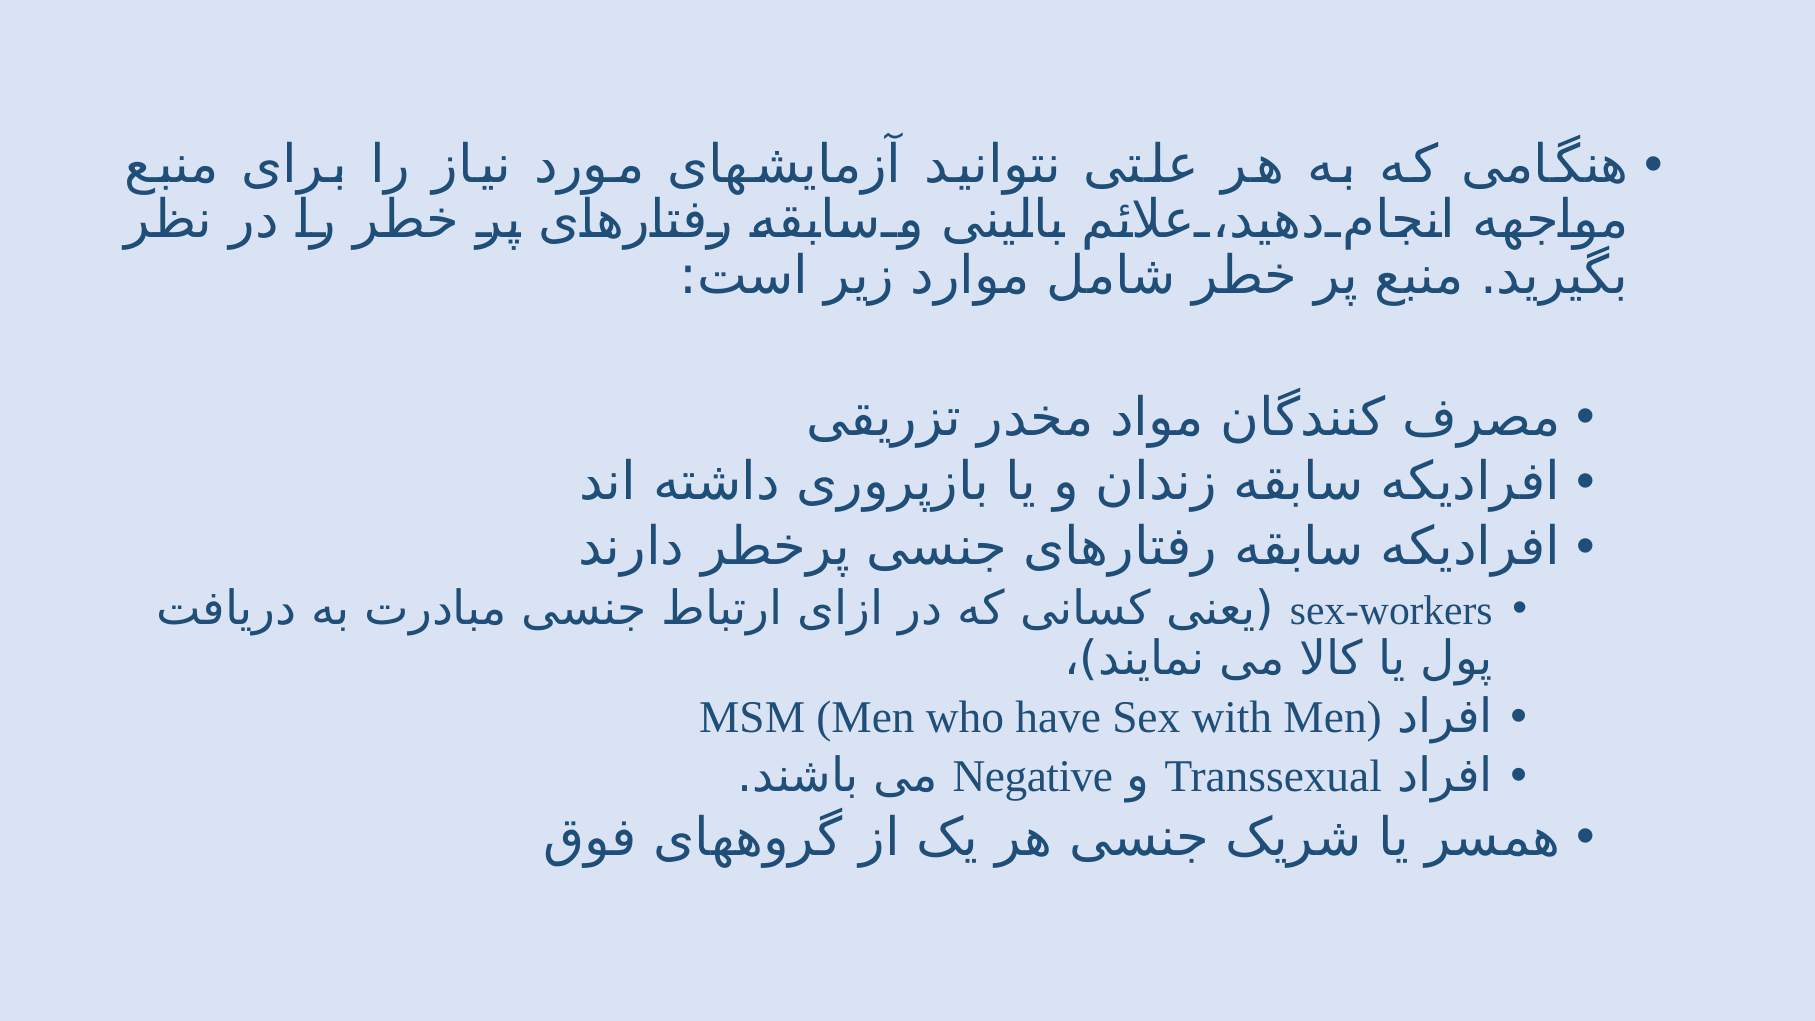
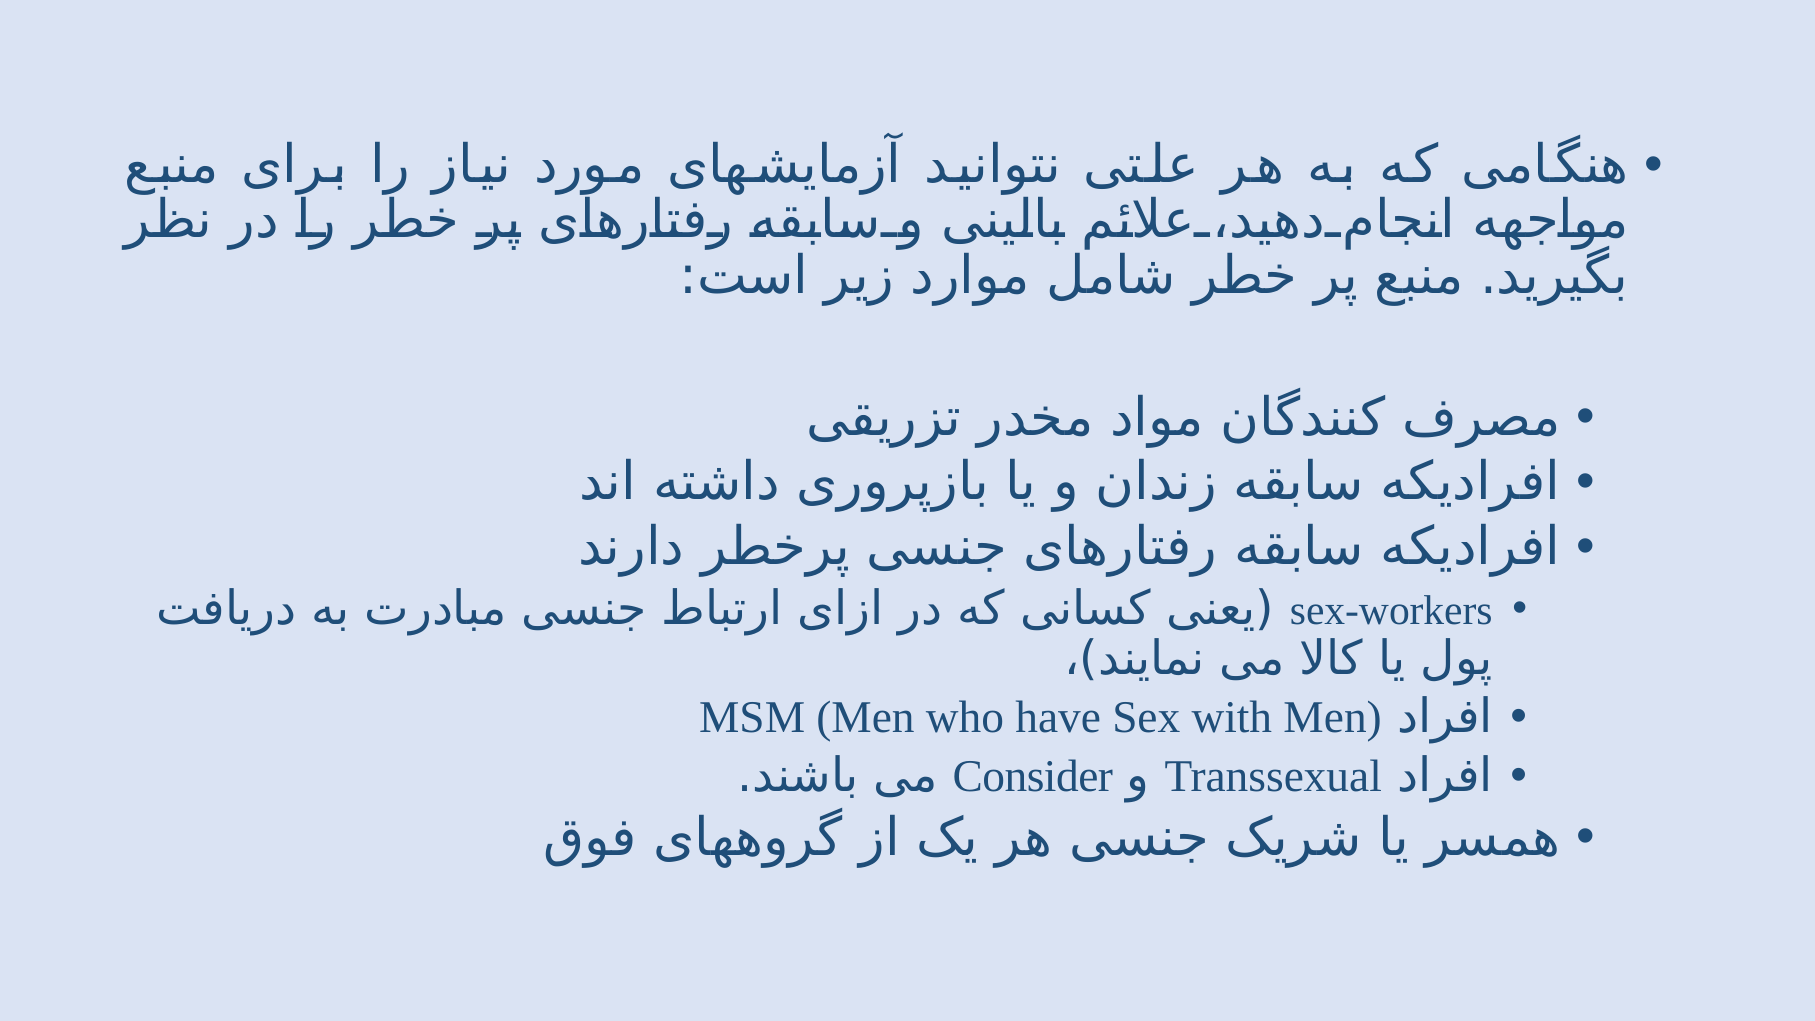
Negative: Negative -> Consider
